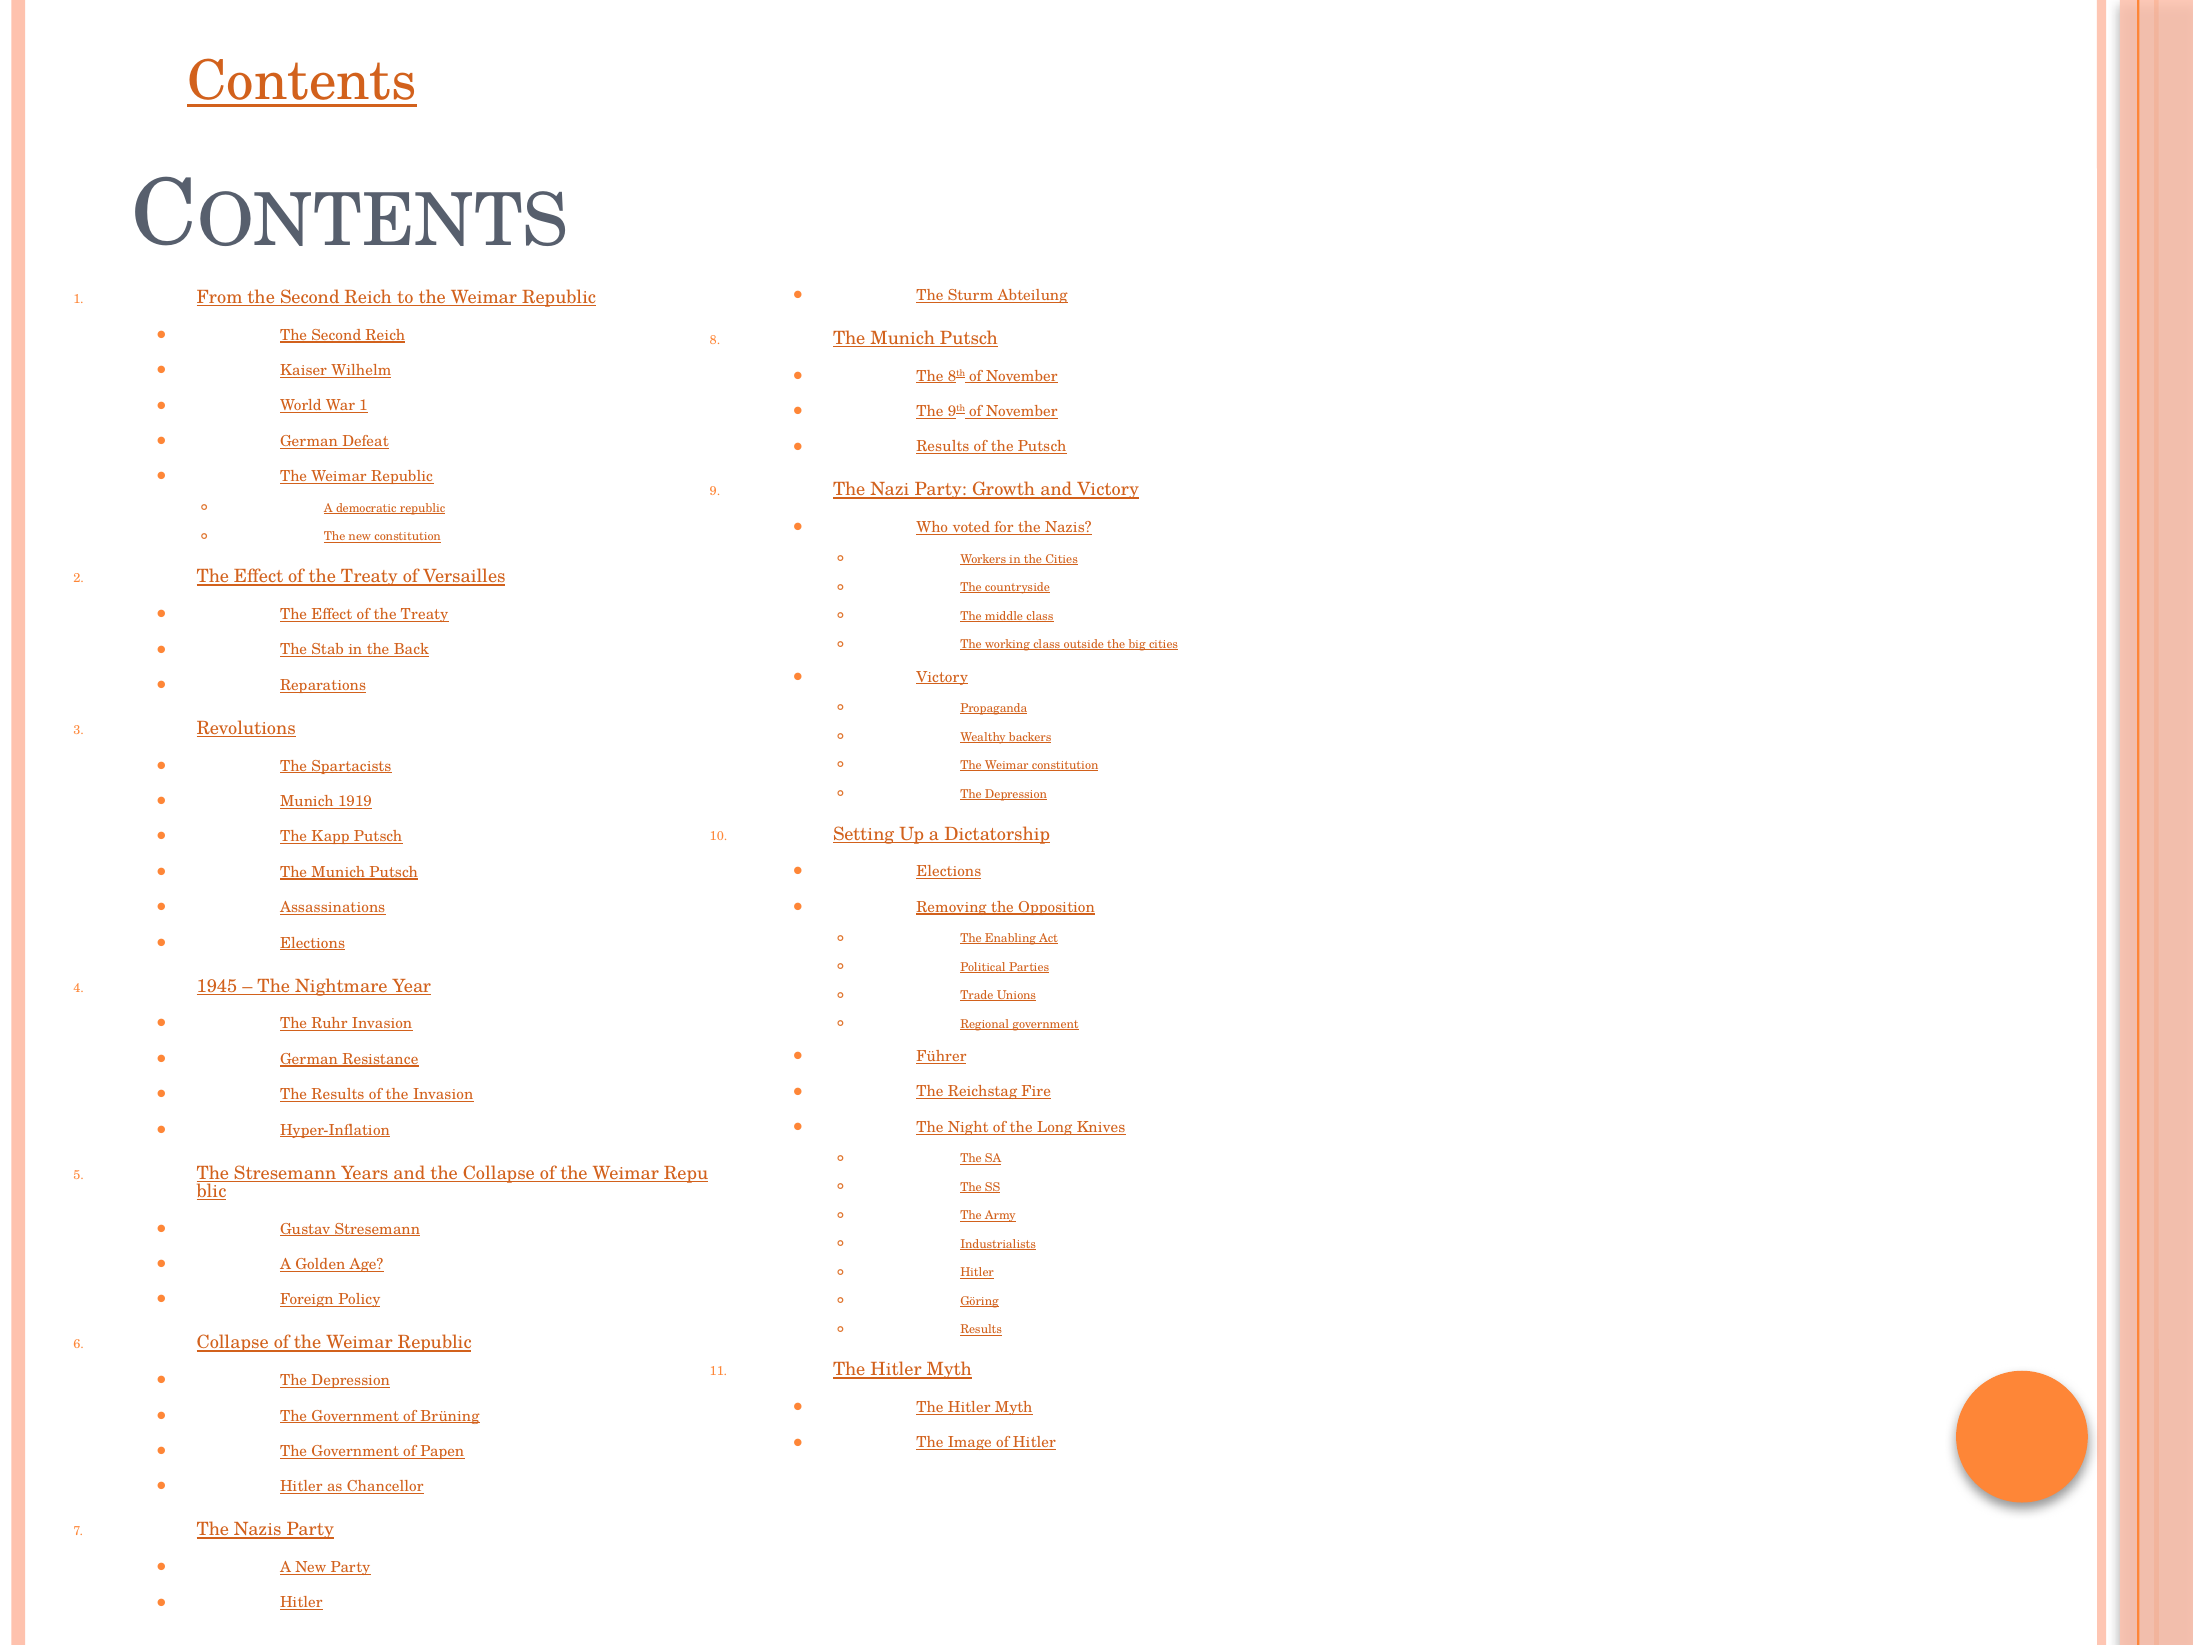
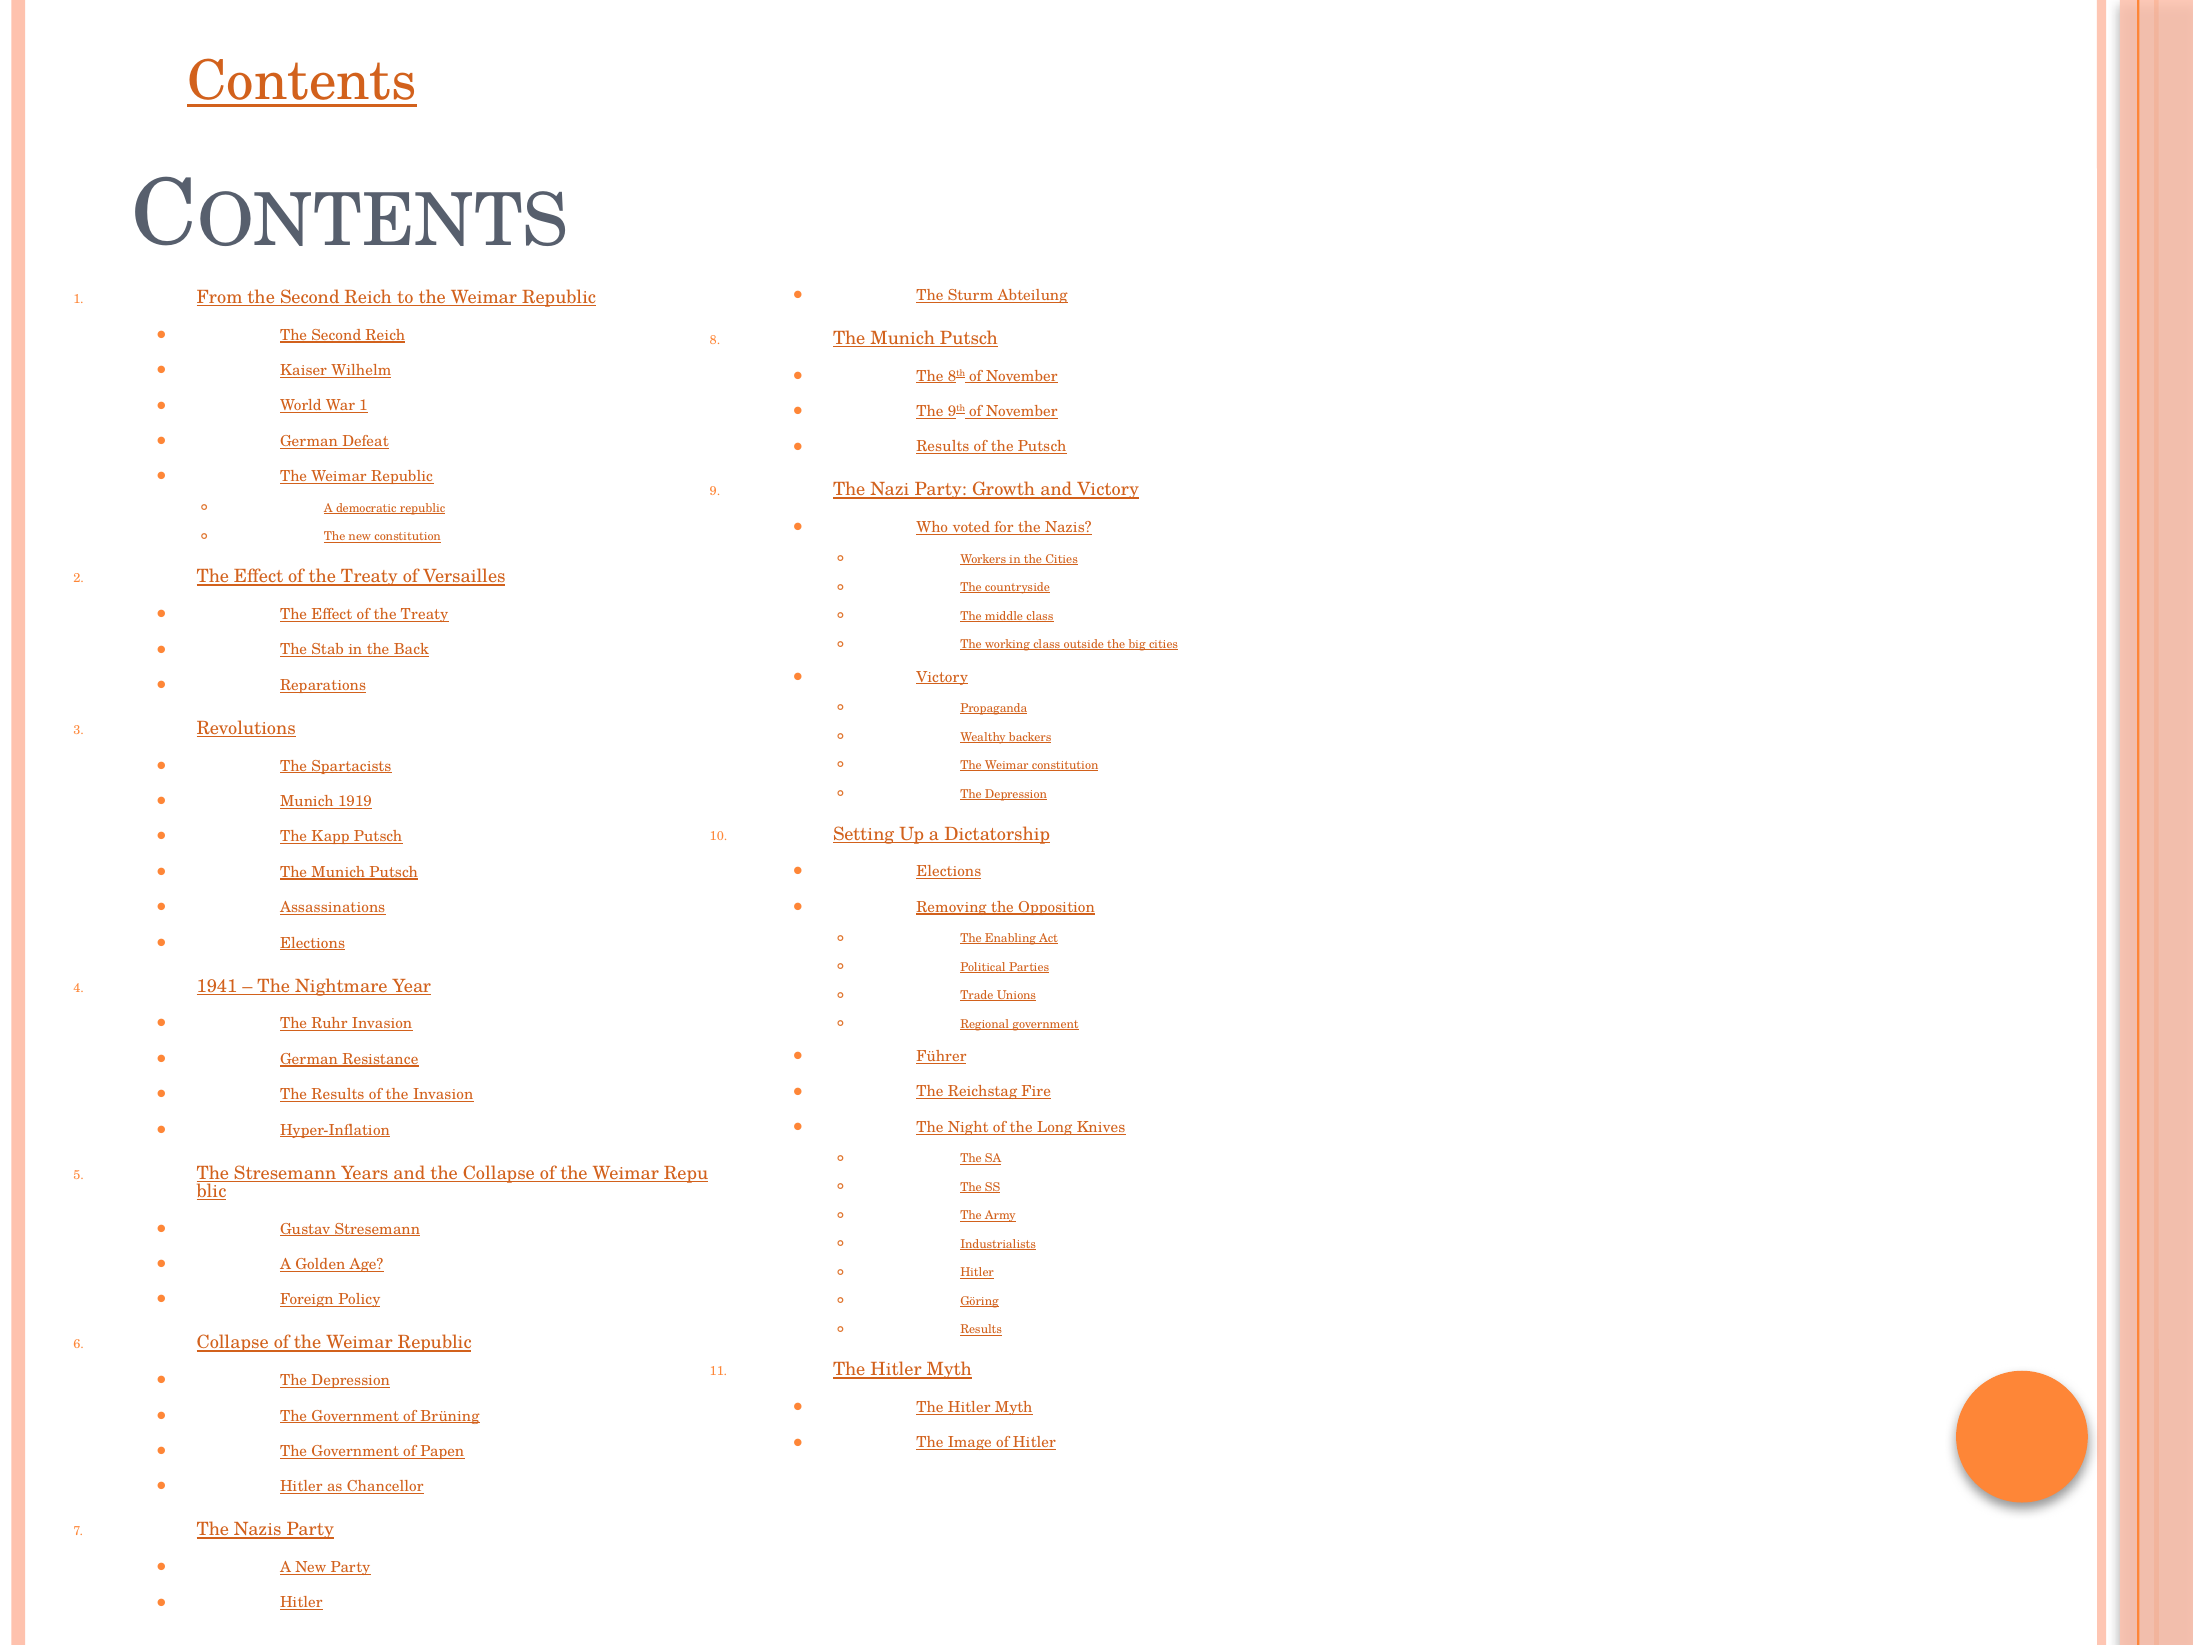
1945: 1945 -> 1941
